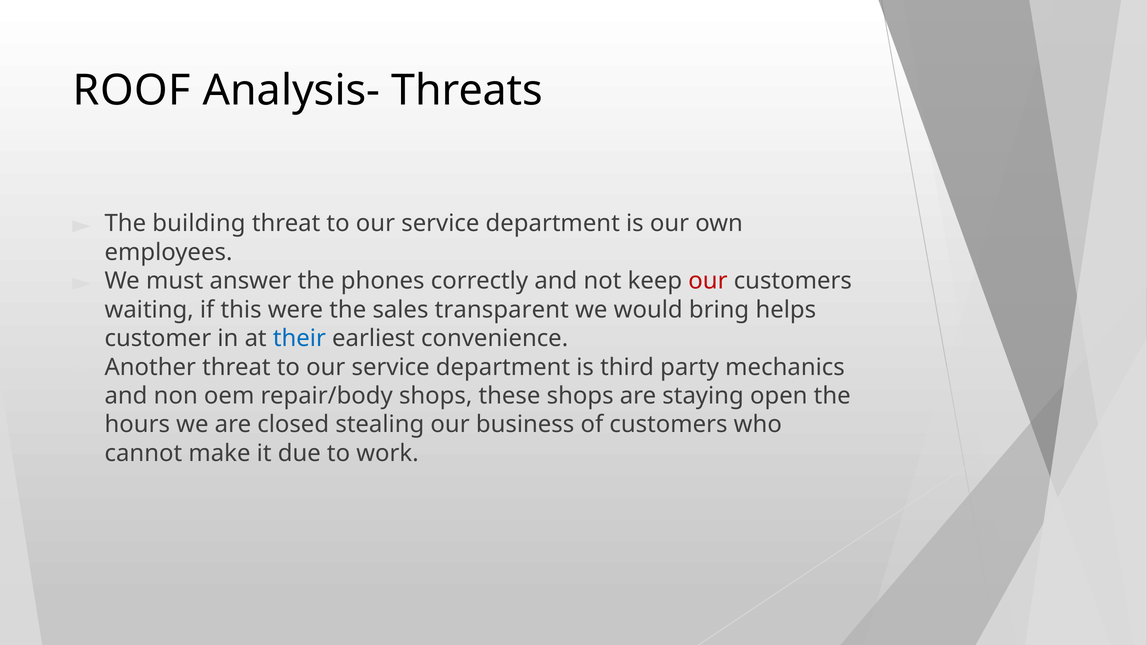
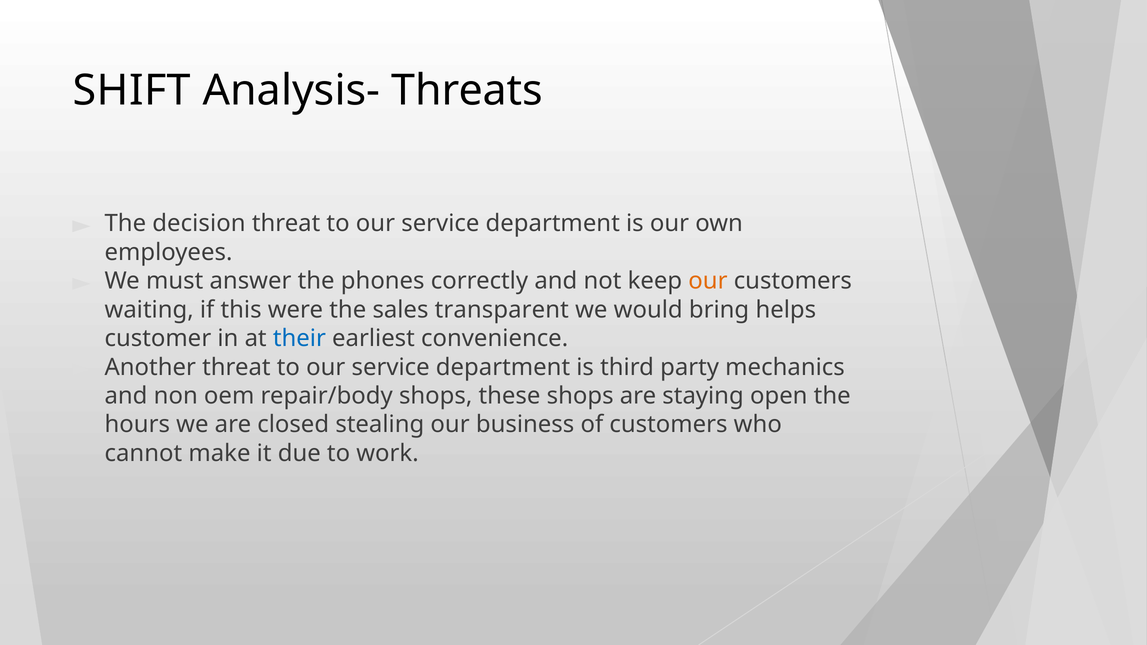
ROOF: ROOF -> SHIFT
building: building -> decision
our at (708, 281) colour: red -> orange
